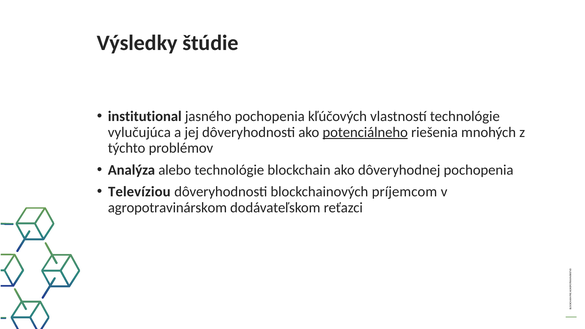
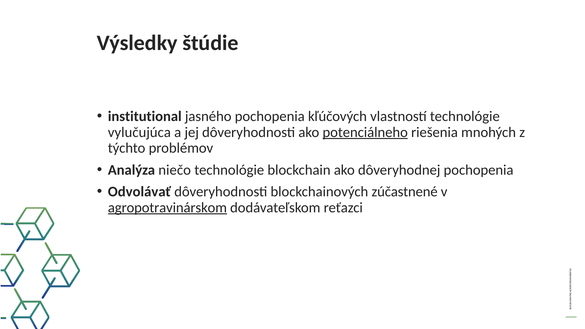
alebo: alebo -> niečo
Televíziou: Televíziou -> Odvolávať
príjemcom: príjemcom -> zúčastnené
agropotravinárskom underline: none -> present
